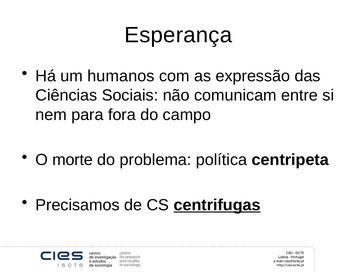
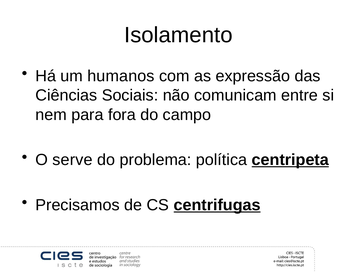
Esperança: Esperança -> Isolamento
morte: morte -> serve
centripeta underline: none -> present
